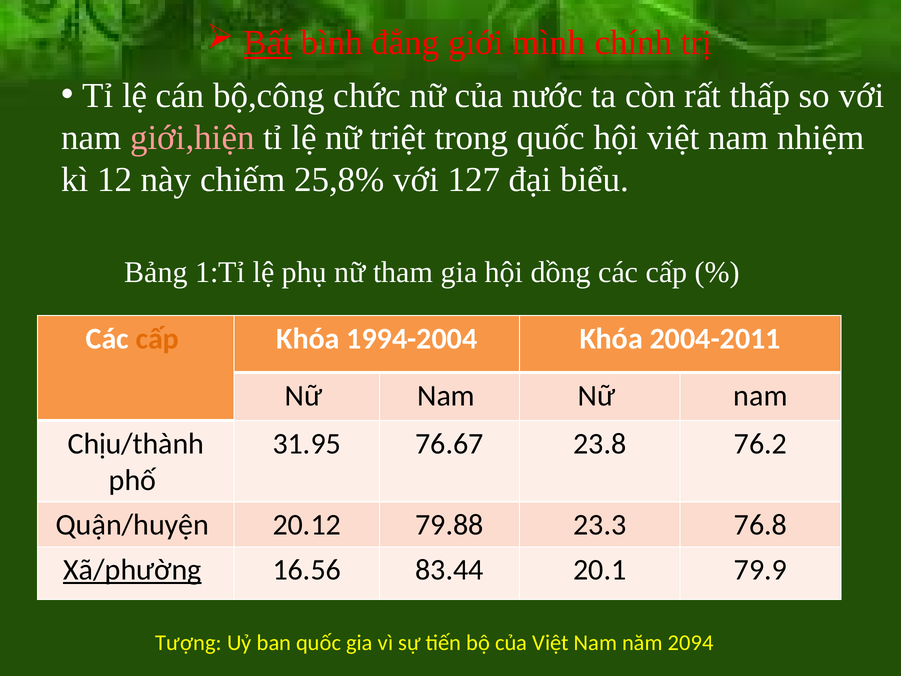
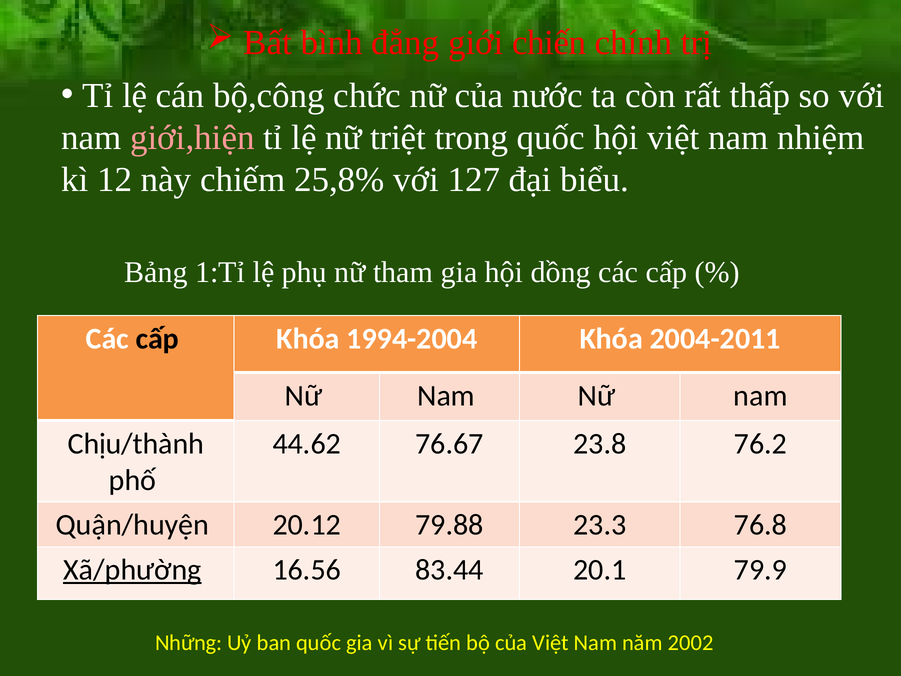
Bất underline: present -> none
mình: mình -> chiến
cấp at (157, 338) colour: orange -> black
31.95: 31.95 -> 44.62
Tượng: Tượng -> Những
2094: 2094 -> 2002
